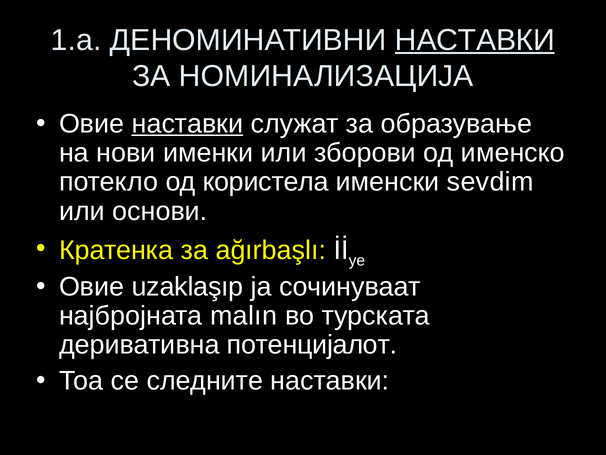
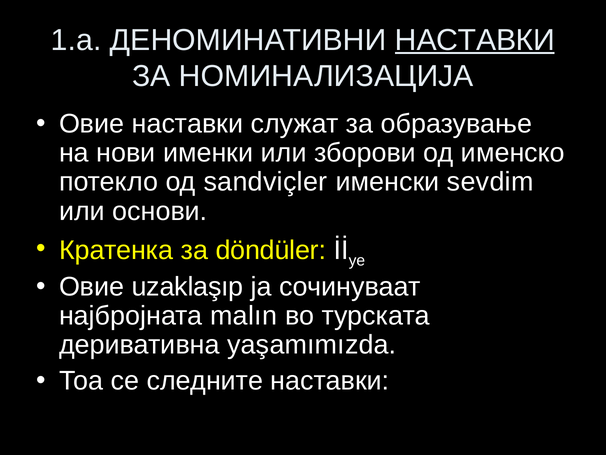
наставки at (187, 124) underline: present -> none
користела: користела -> sandviçler
ağırbaşlı: ağırbaşlı -> döndüler
потенцијалот: потенцијалот -> yaşamımızda
